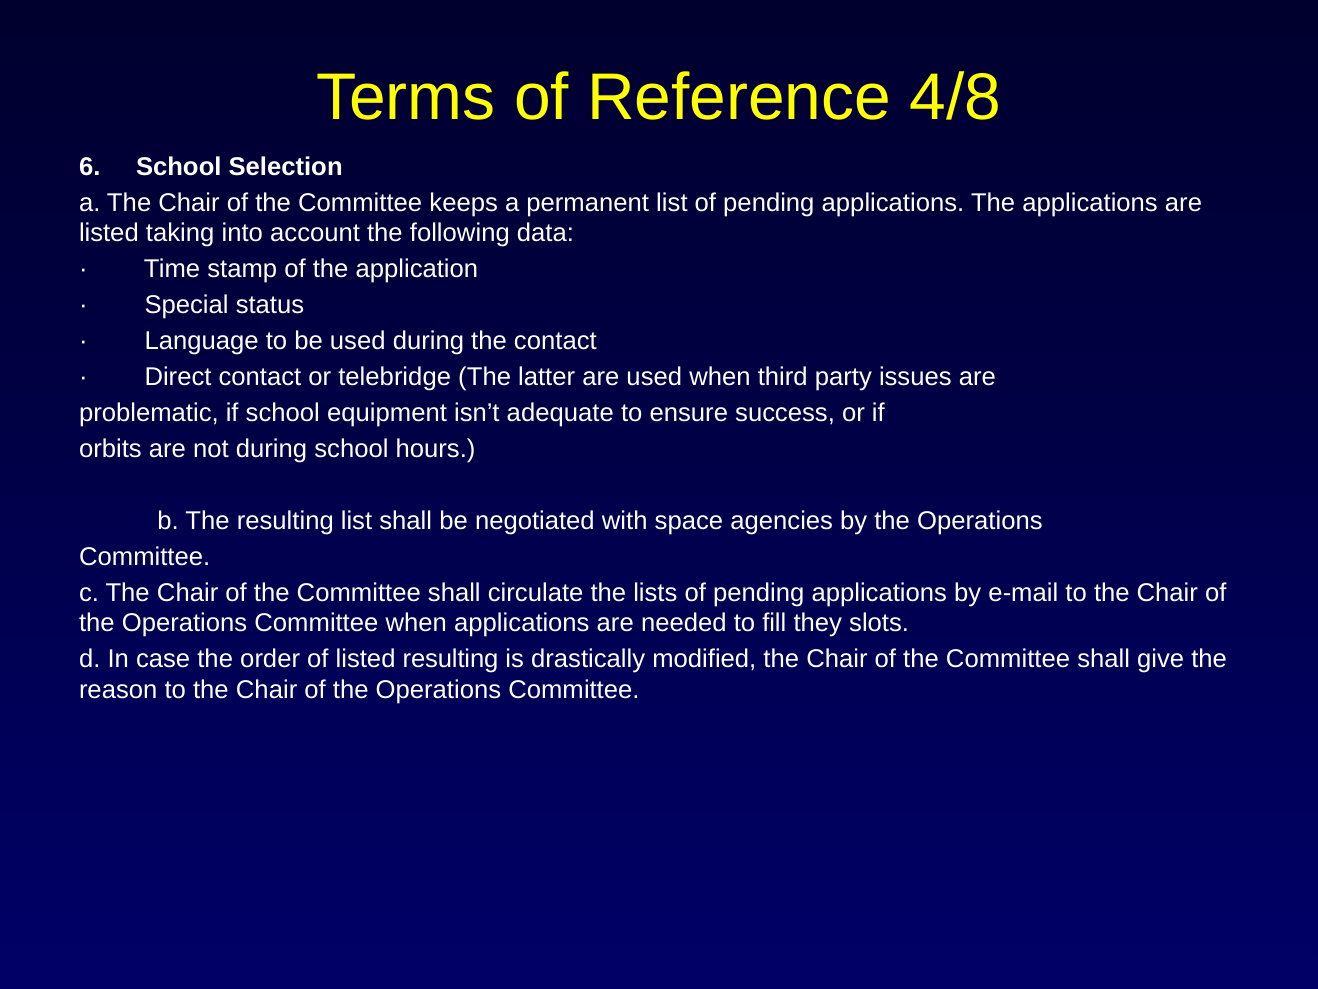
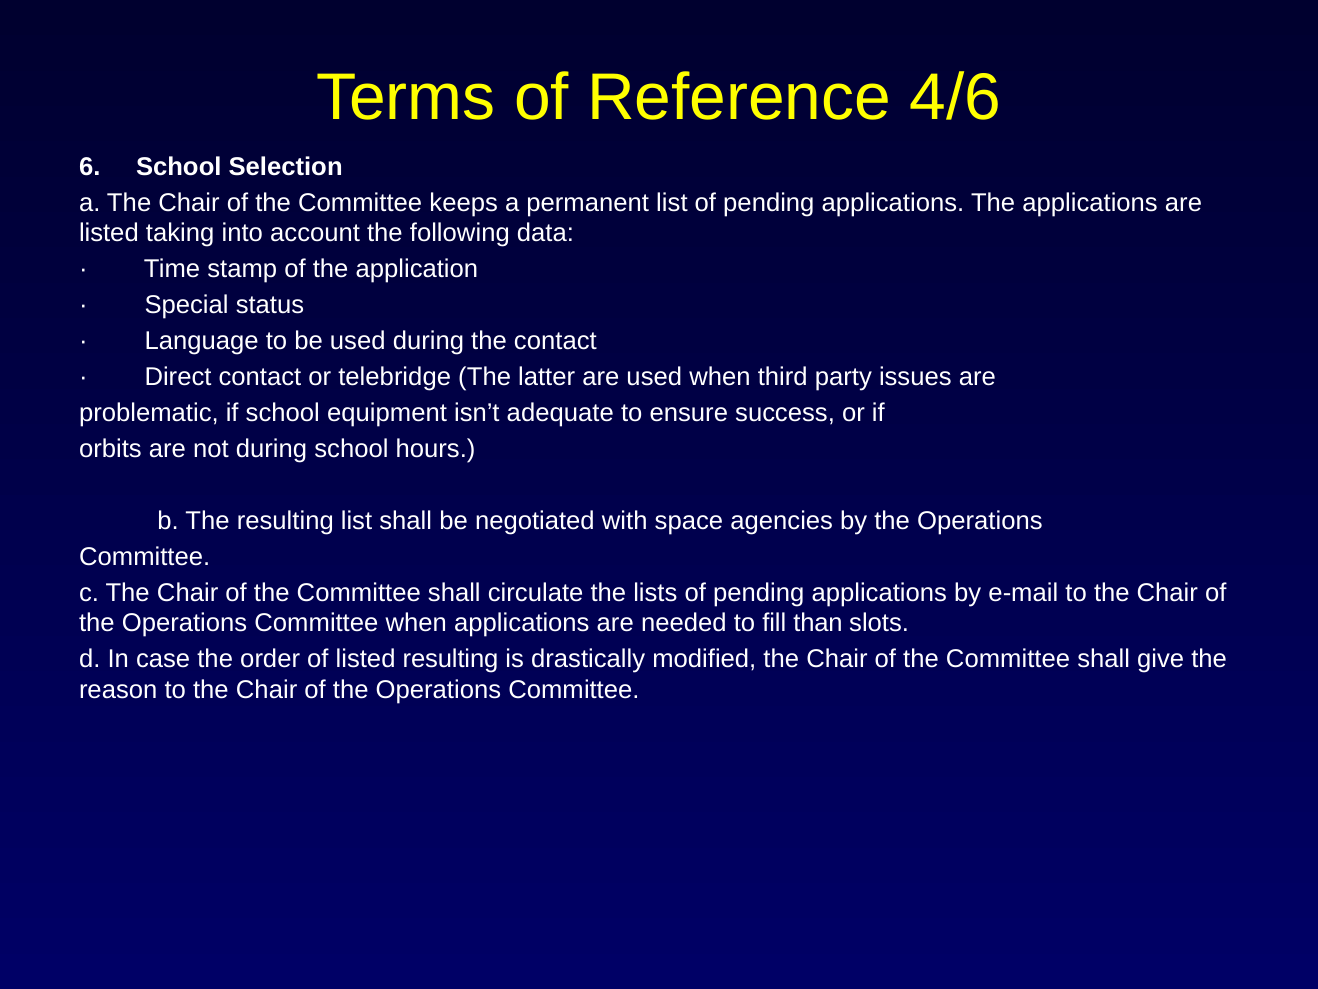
4/8: 4/8 -> 4/6
they: they -> than
